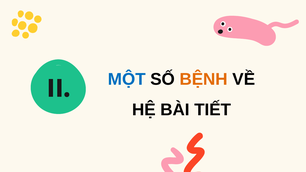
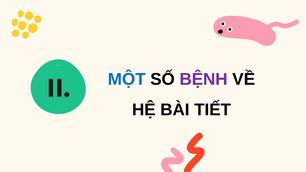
BỆNH colour: orange -> purple
